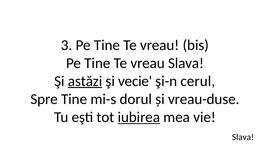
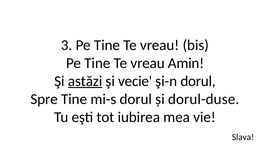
vreau Slava: Slava -> Amin
şi-n cerul: cerul -> dorul
vreau-duse: vreau-duse -> dorul-duse
iubirea underline: present -> none
